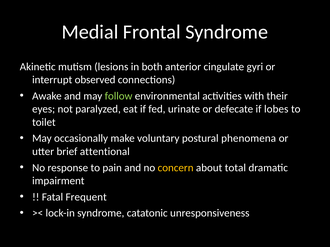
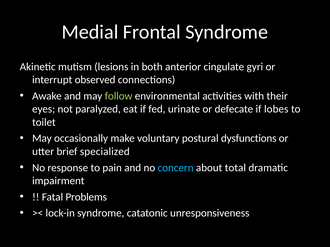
phenomena: phenomena -> dysfunctions
attentional: attentional -> specialized
concern colour: yellow -> light blue
Frequent: Frequent -> Problems
